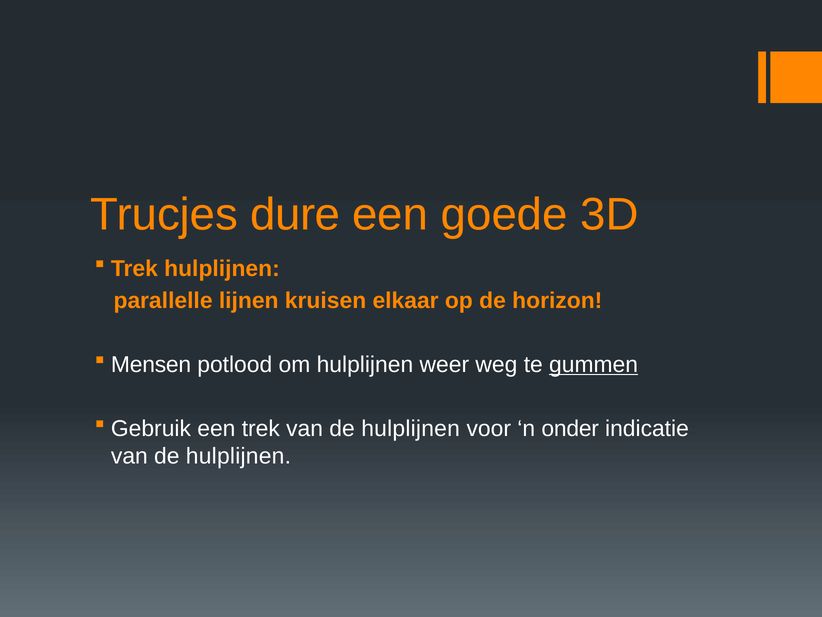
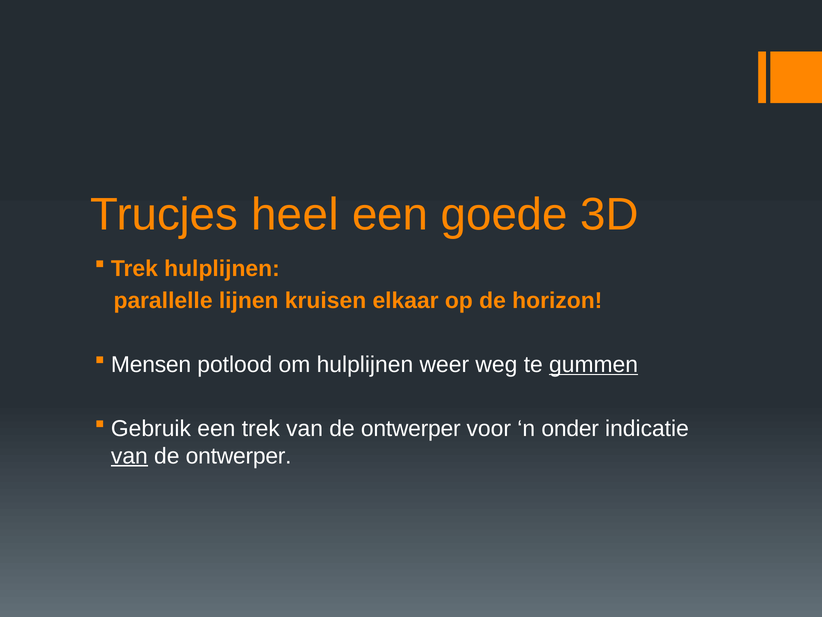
dure: dure -> heel
hulplijnen at (411, 428): hulplijnen -> ontwerper
van at (129, 456) underline: none -> present
hulplijnen at (238, 456): hulplijnen -> ontwerper
